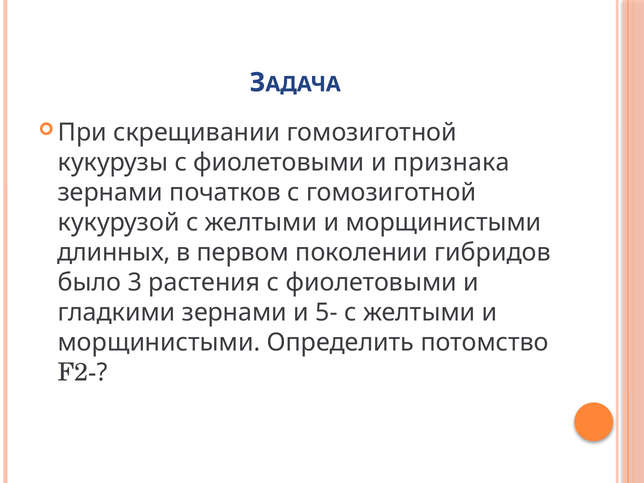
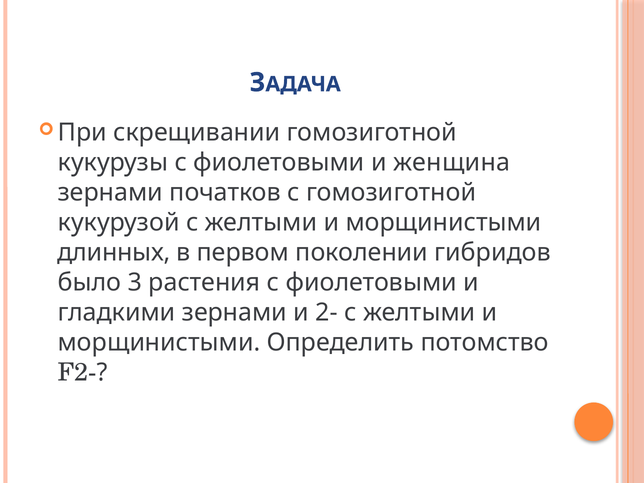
признака: признака -> женщина
5-: 5- -> 2-
